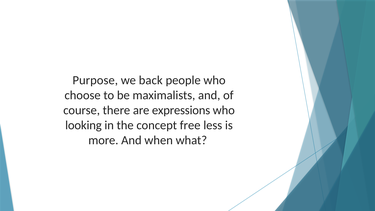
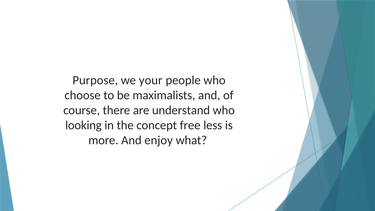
back: back -> your
expressions: expressions -> understand
when: when -> enjoy
